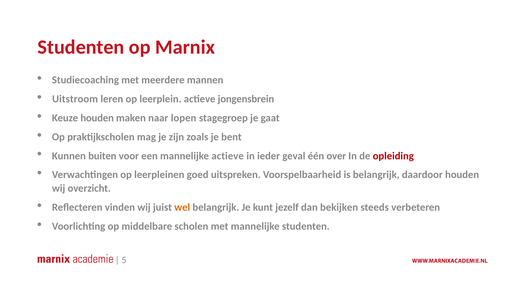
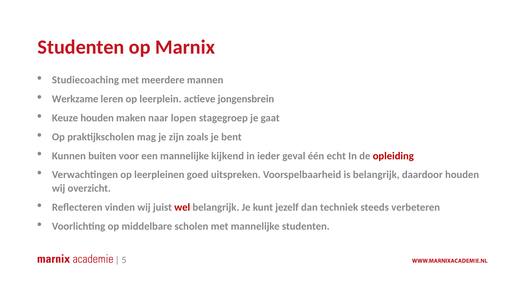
Uitstroom: Uitstroom -> Werkzame
mannelijke actieve: actieve -> kijkend
over: over -> echt
wel colour: orange -> red
bekijken: bekijken -> techniek
